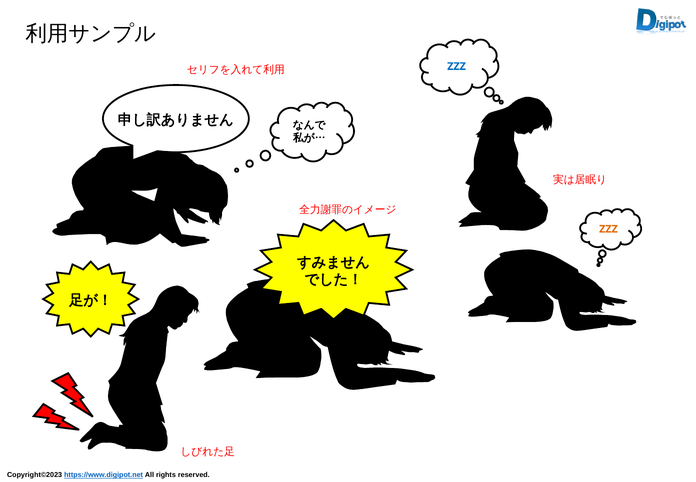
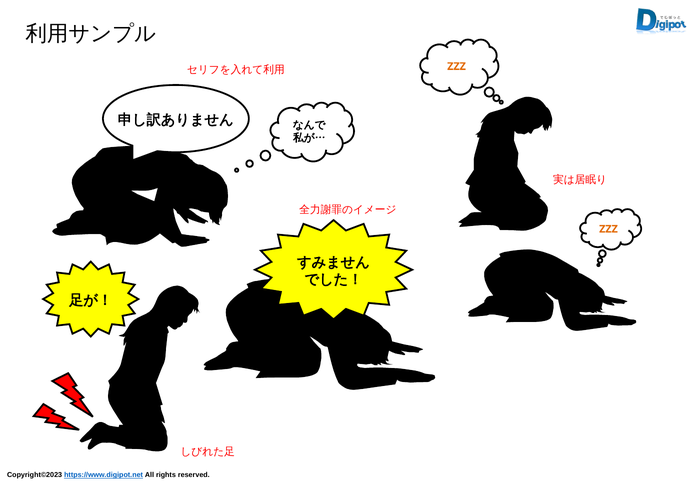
ZZZ at (457, 66) colour: blue -> orange
